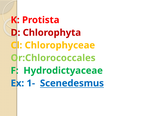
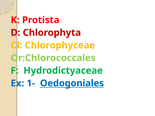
Scenedesmus: Scenedesmus -> Oedogoniales
